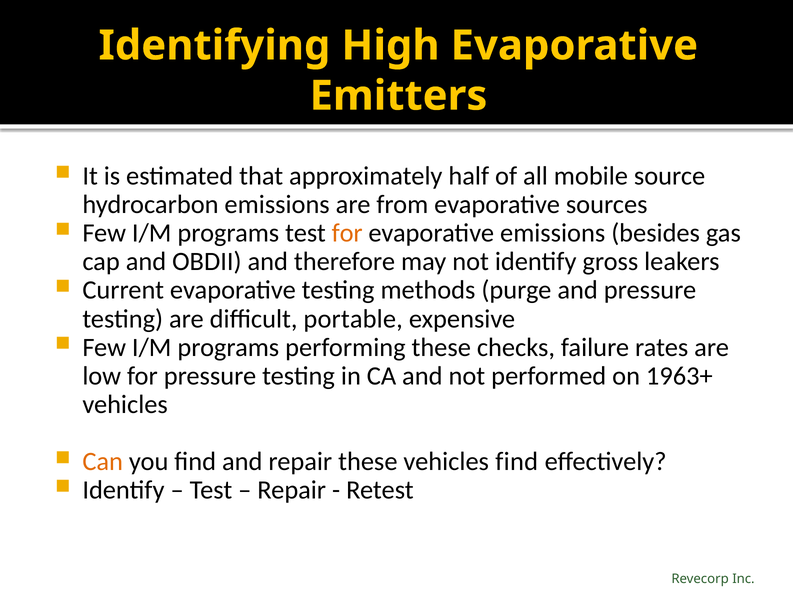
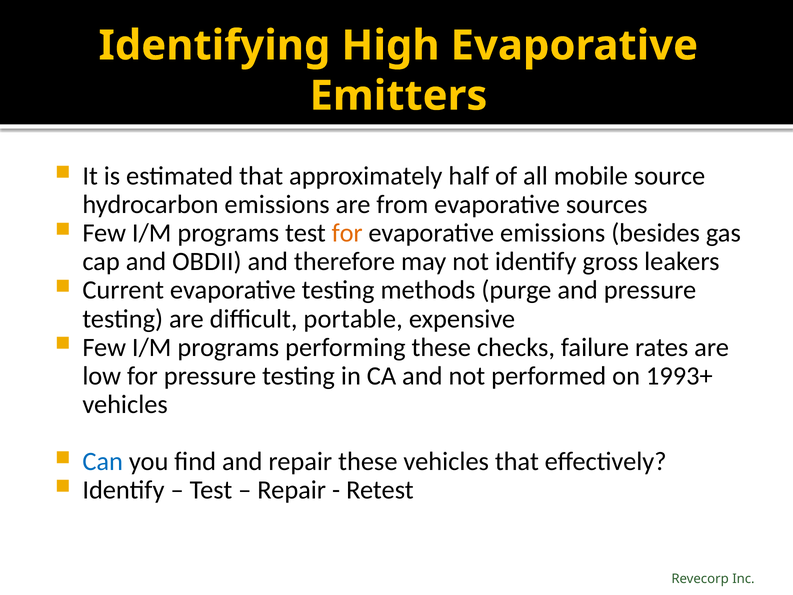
1963+: 1963+ -> 1993+
Can colour: orange -> blue
vehicles find: find -> that
